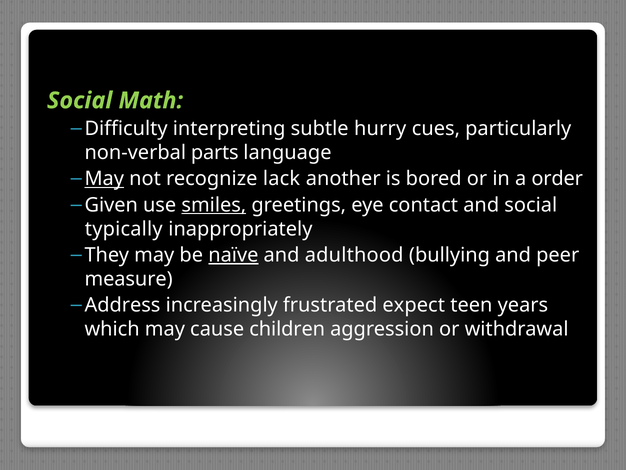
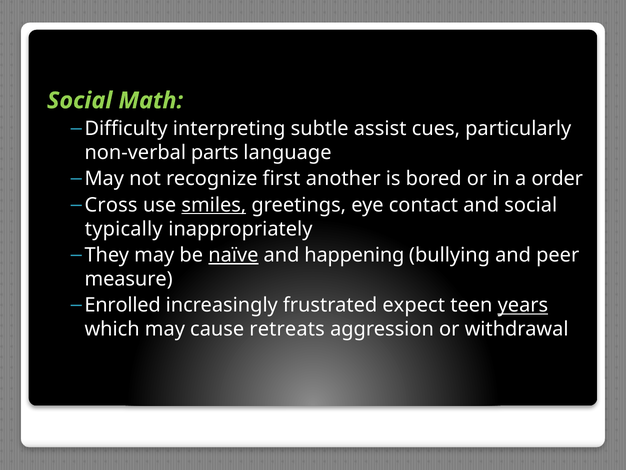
hurry: hurry -> assist
May at (104, 179) underline: present -> none
lack: lack -> first
Given: Given -> Cross
adulthood: adulthood -> happening
Address: Address -> Enrolled
years underline: none -> present
children: children -> retreats
